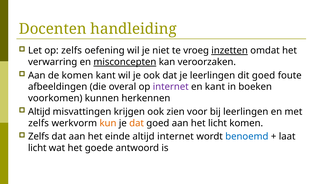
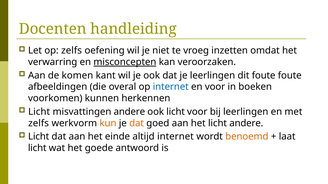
inzetten underline: present -> none
dit goed: goed -> foute
internet at (171, 87) colour: purple -> blue
en kant: kant -> voor
Altijd at (39, 112): Altijd -> Licht
misvattingen krijgen: krijgen -> andere
ook zien: zien -> licht
licht komen: komen -> andere
Zelfs at (39, 137): Zelfs -> Licht
benoemd colour: blue -> orange
